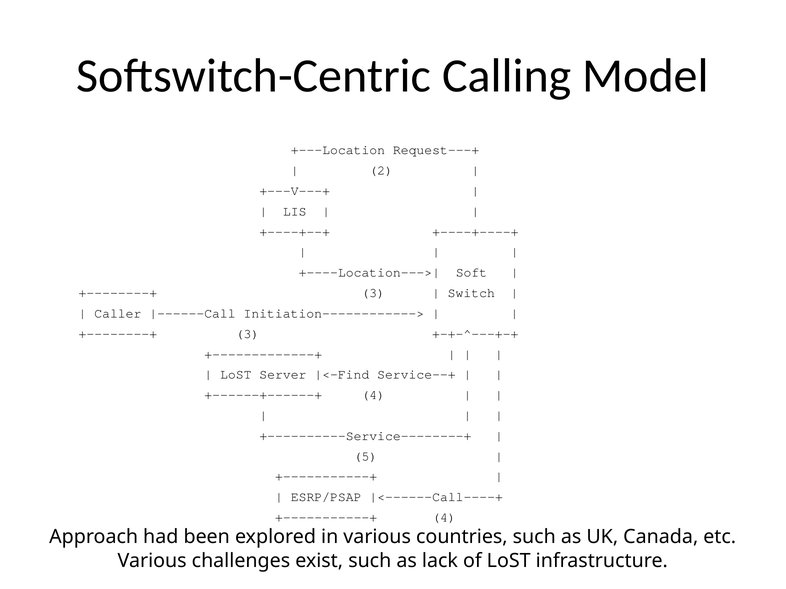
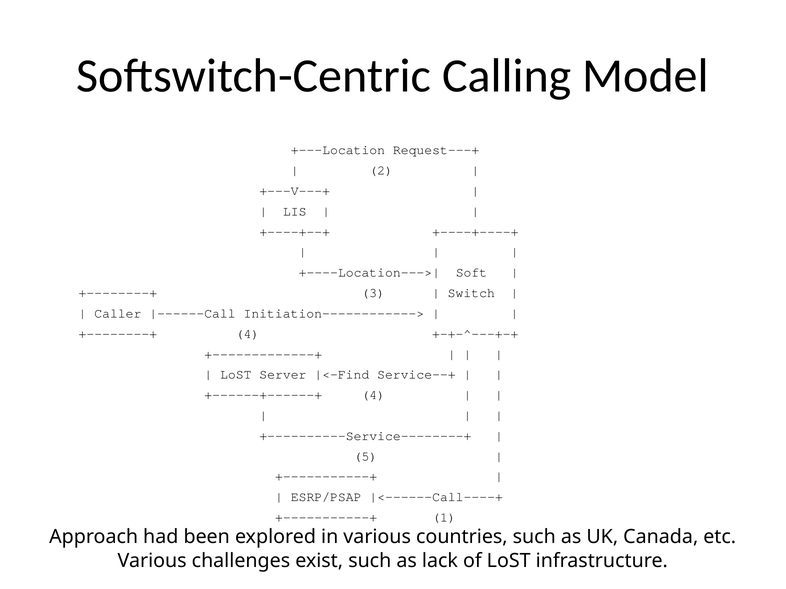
3 at (247, 334): 3 -> 4
4 at (444, 518): 4 -> 1
